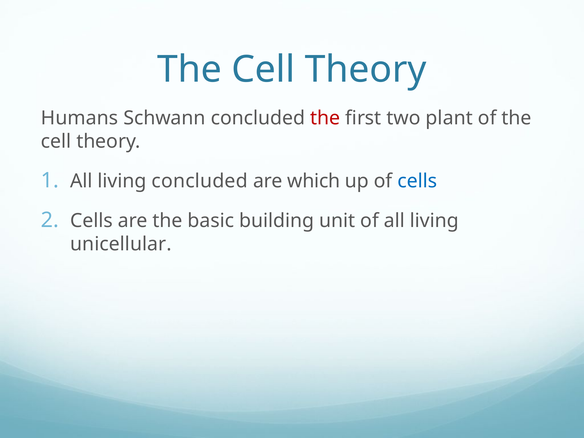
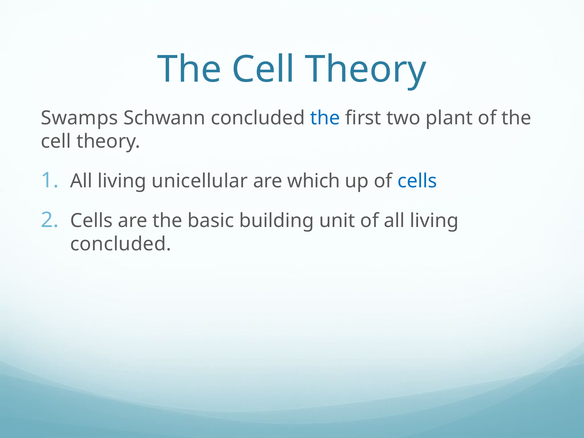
Humans: Humans -> Swamps
the at (325, 118) colour: red -> blue
living concluded: concluded -> unicellular
unicellular at (121, 244): unicellular -> concluded
